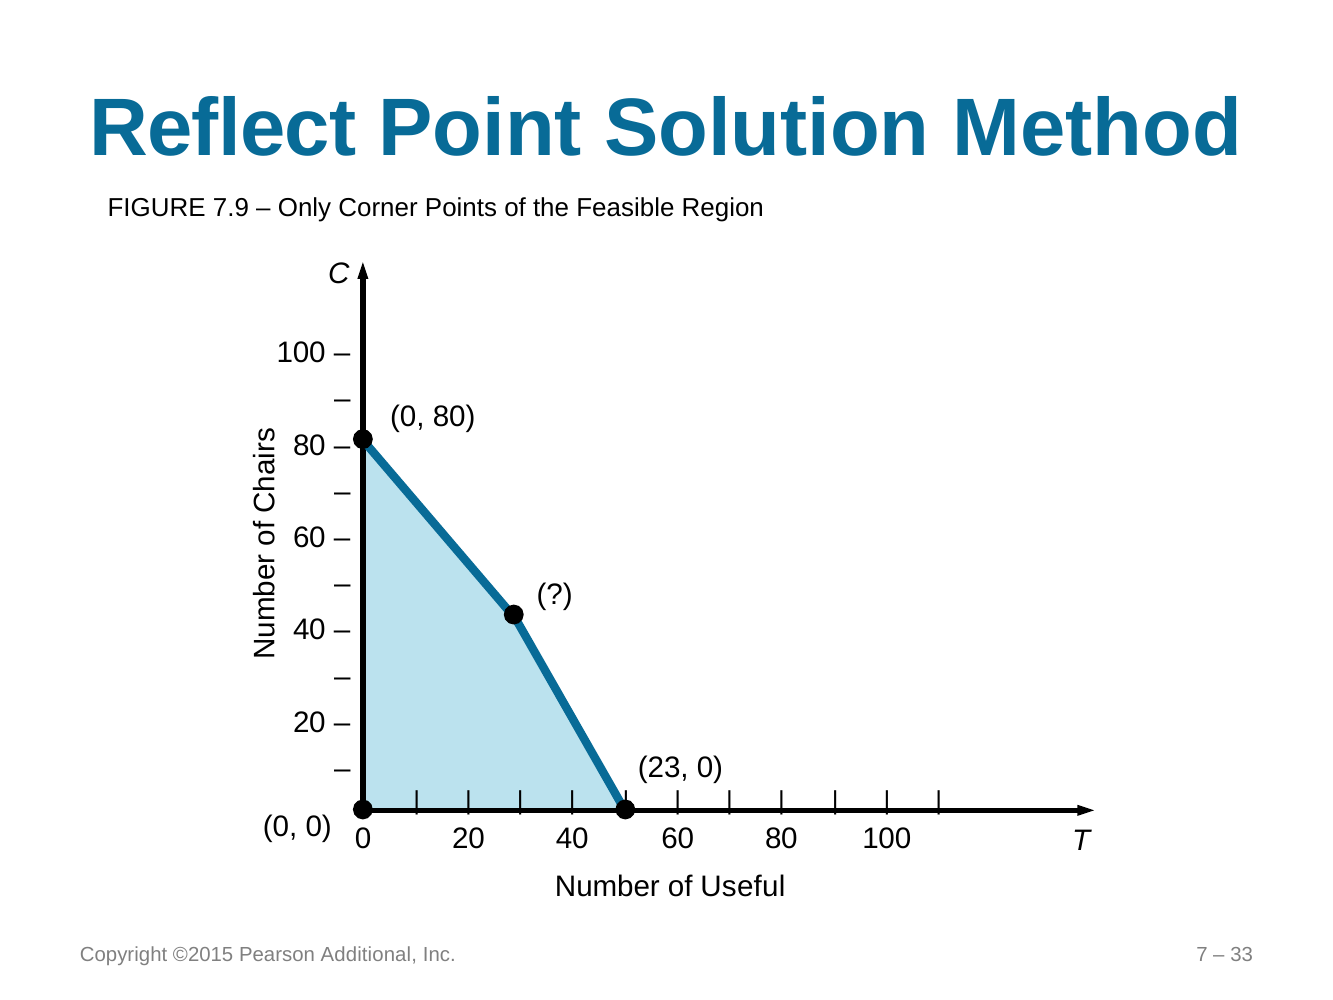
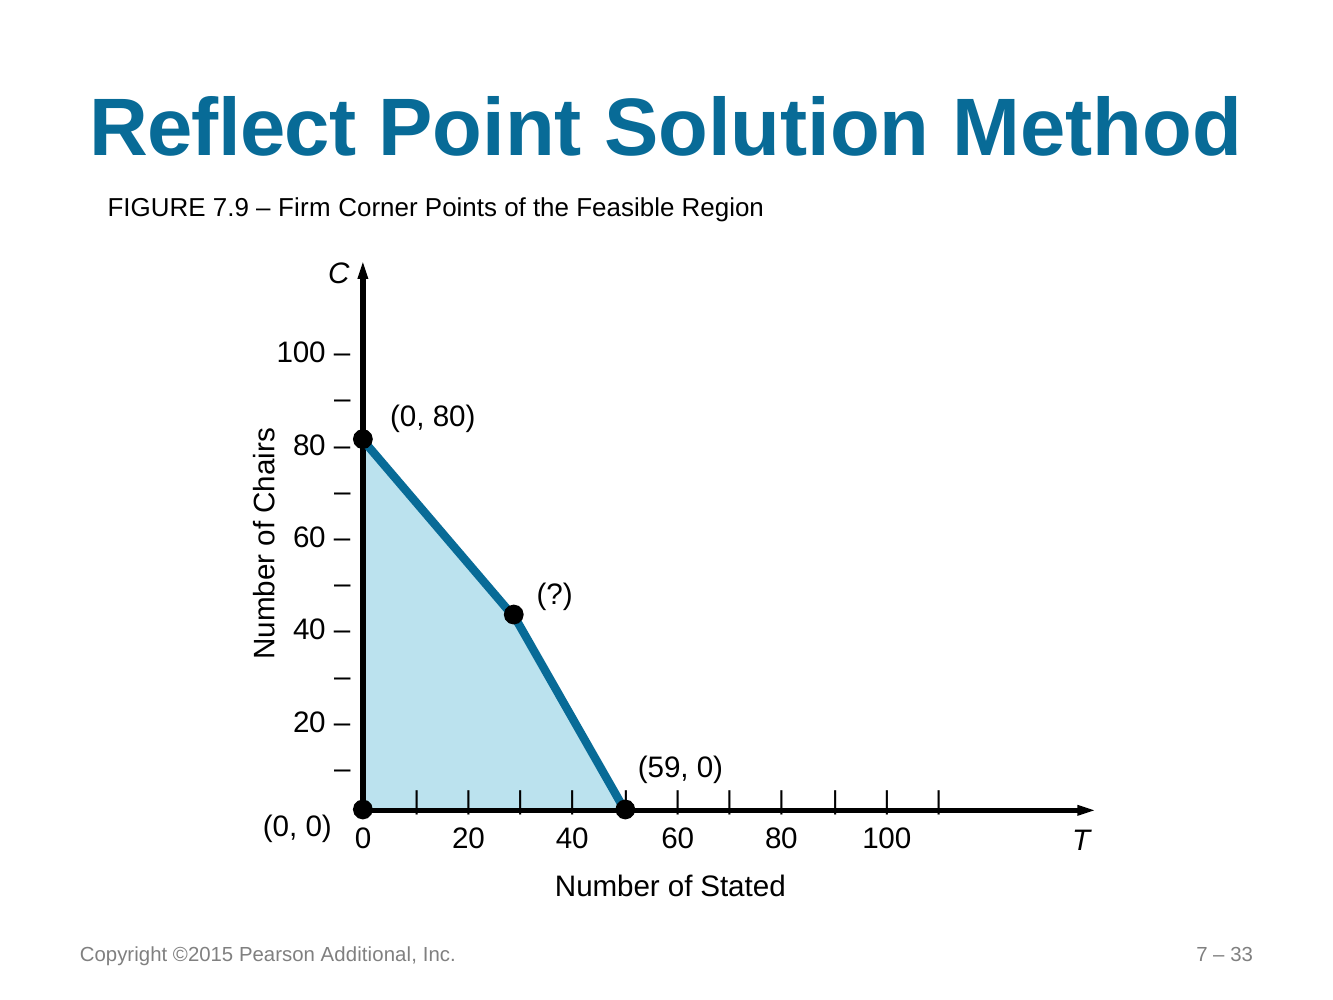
Only: Only -> Firm
23: 23 -> 59
Useful: Useful -> Stated
